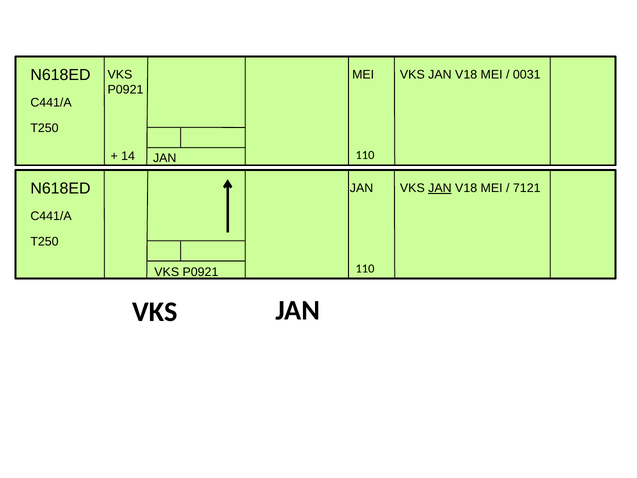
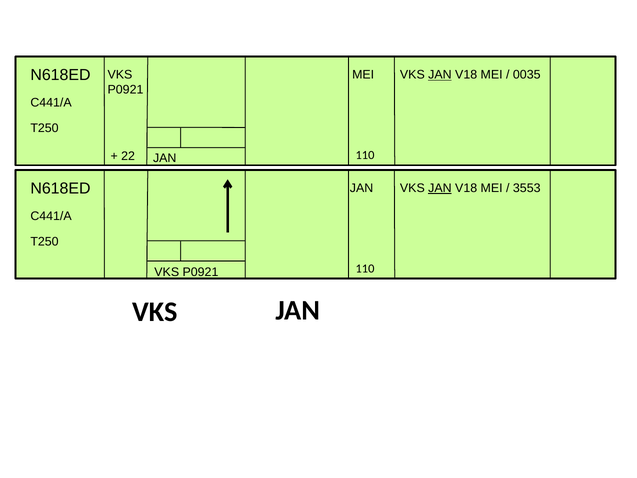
JAN at (440, 75) underline: none -> present
0031: 0031 -> 0035
14: 14 -> 22
7121: 7121 -> 3553
